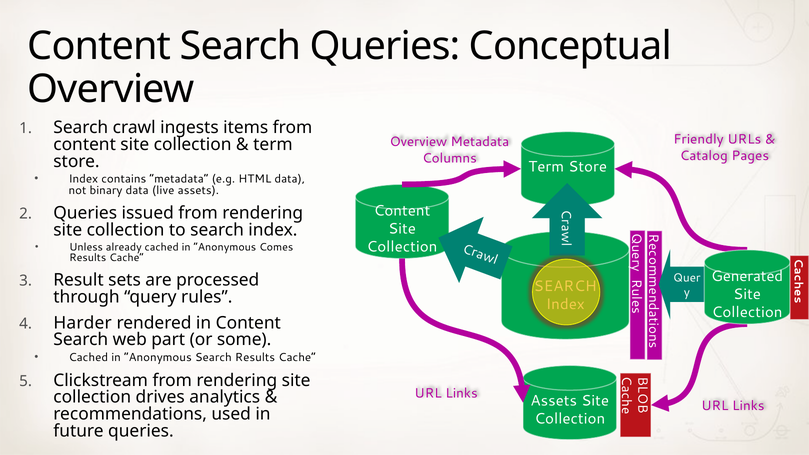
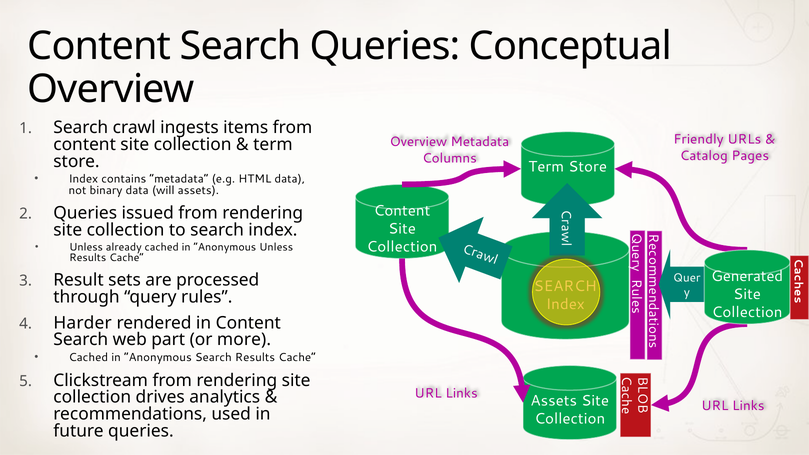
live: live -> will
Anonymous Comes: Comes -> Unless
some: some -> more
